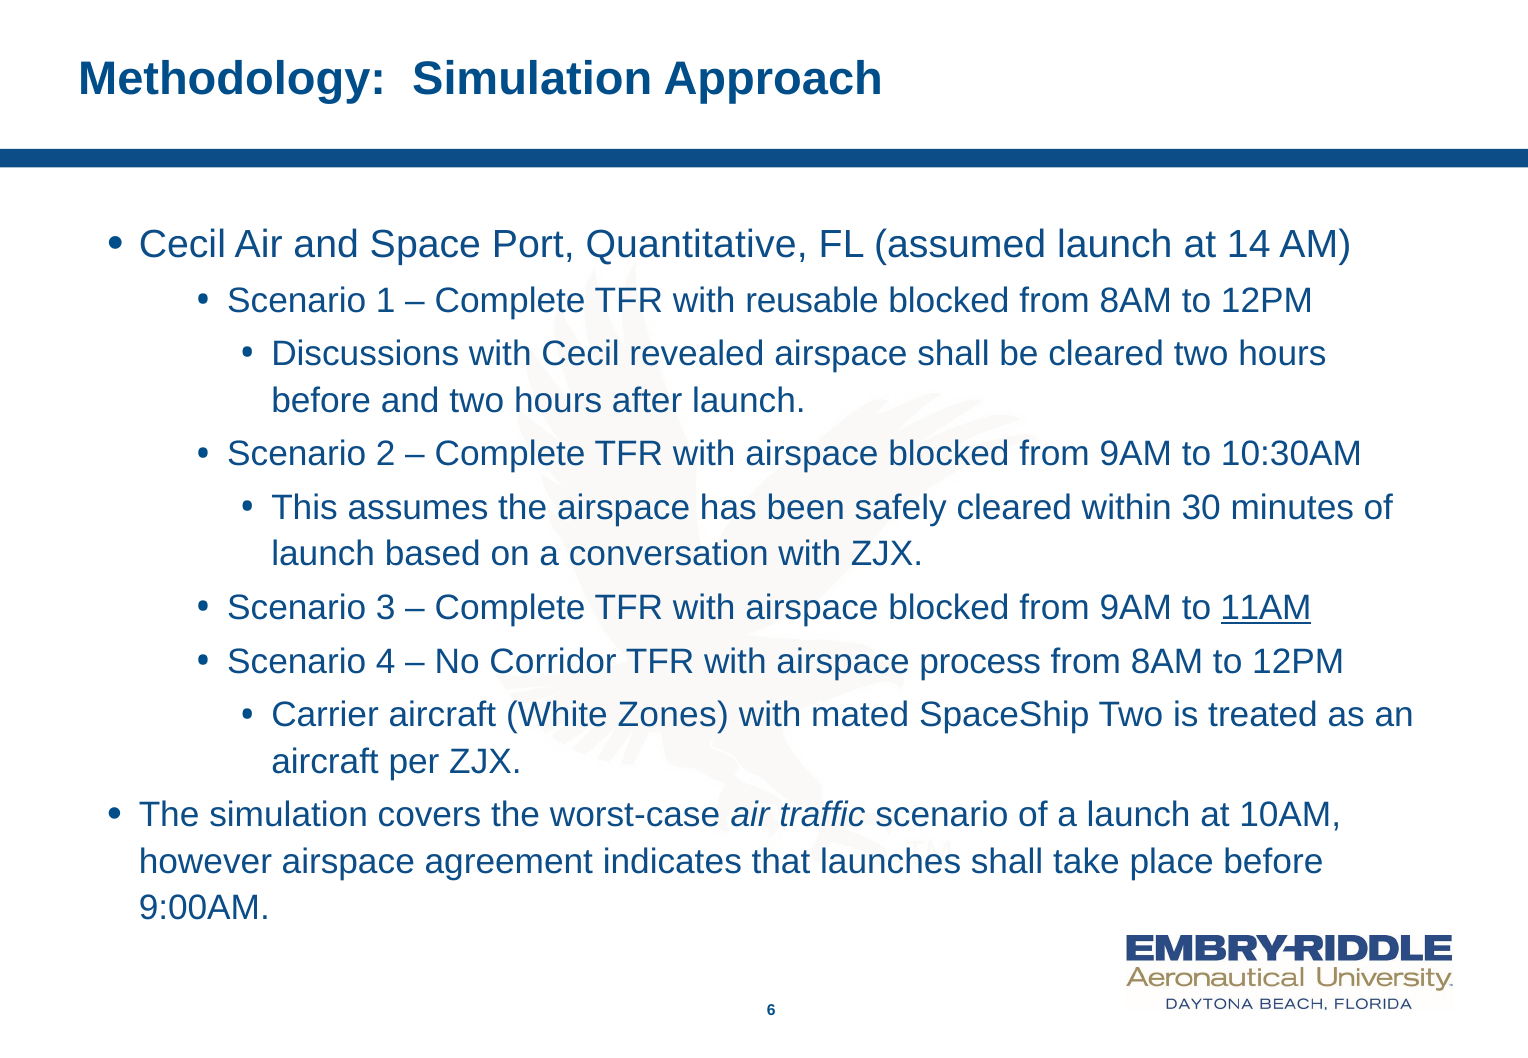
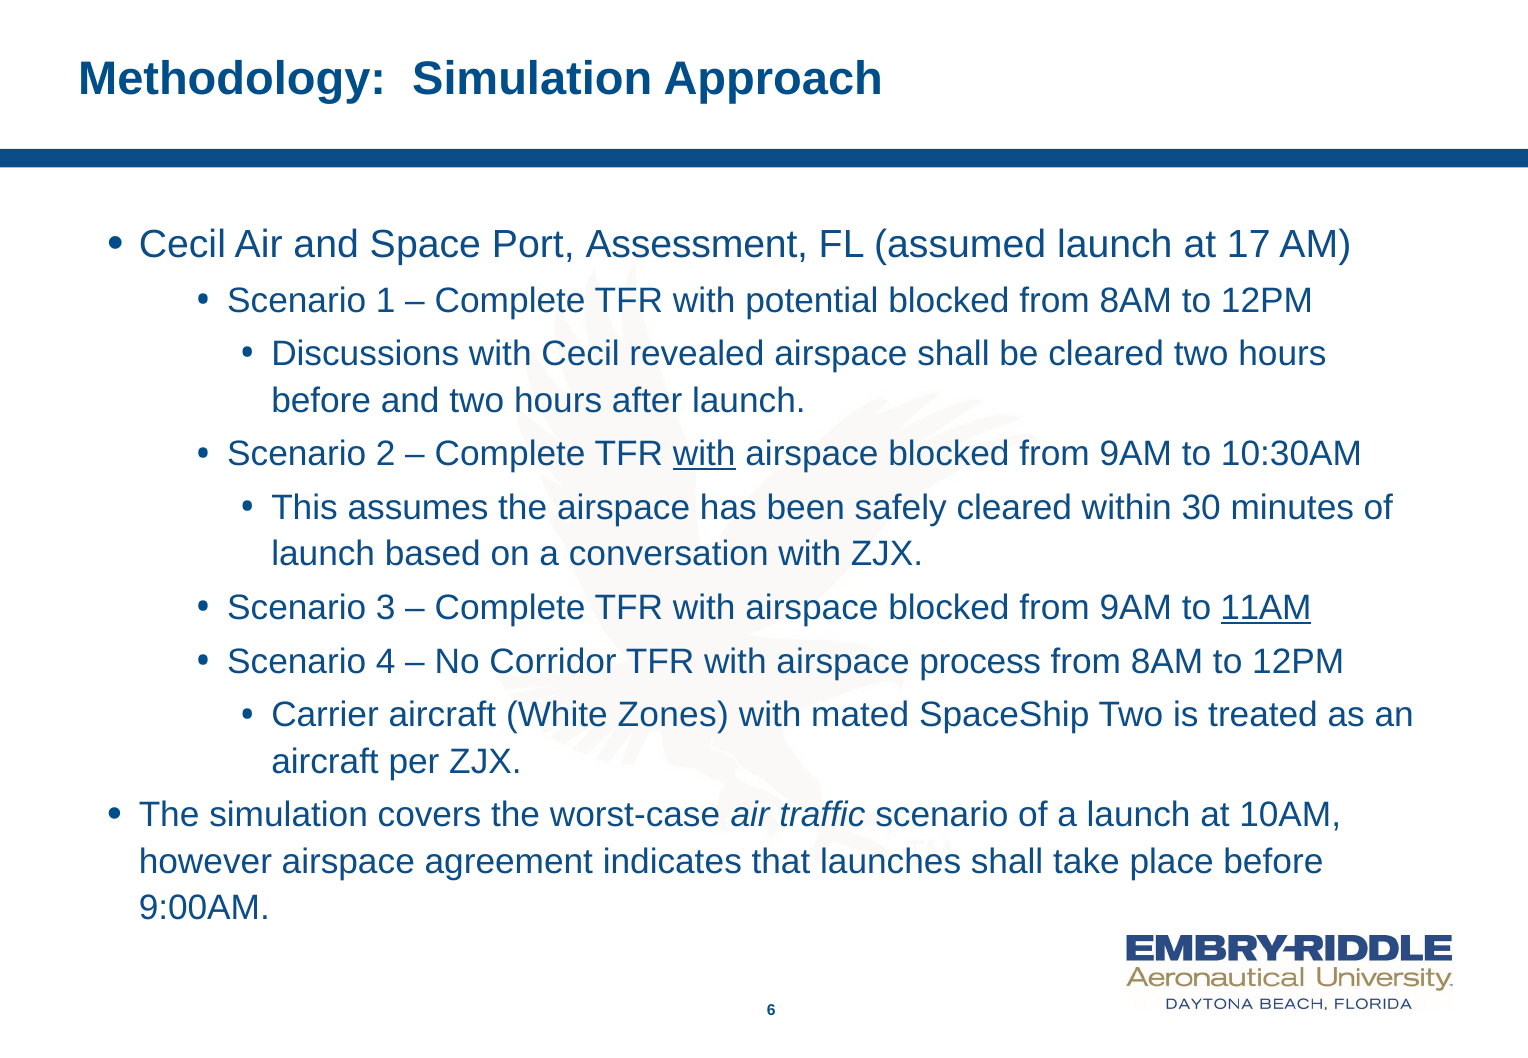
Quantitative: Quantitative -> Assessment
14: 14 -> 17
reusable: reusable -> potential
with at (704, 454) underline: none -> present
